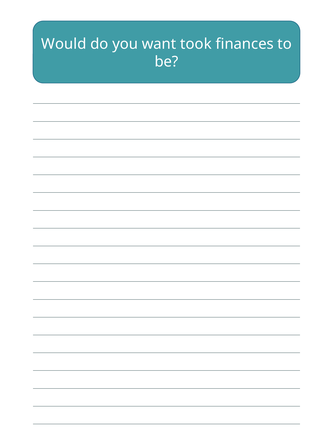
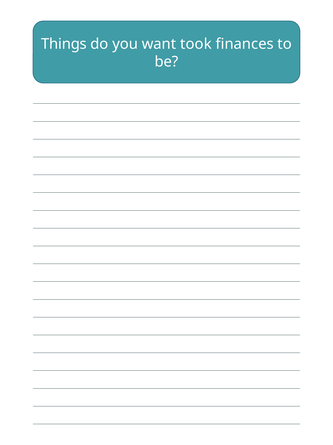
Would: Would -> Things
